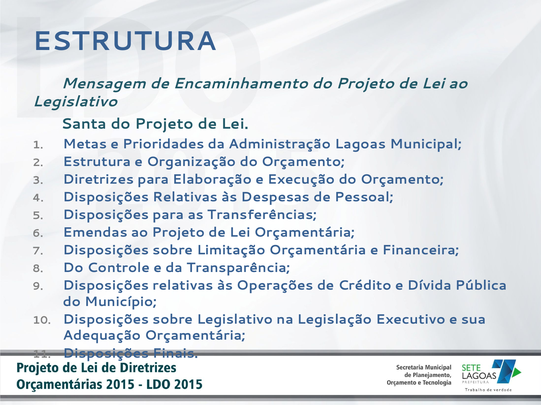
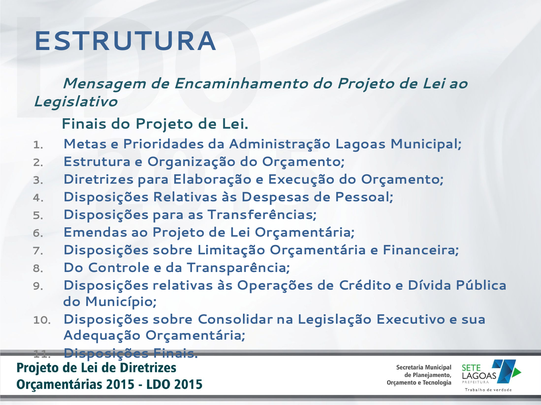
Santa at (84, 124): Santa -> Finais
sobre Legislativo: Legislativo -> Consolidar
